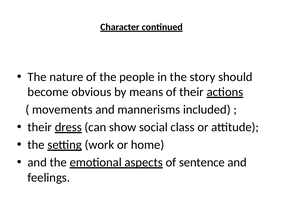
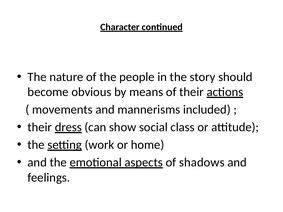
sentence: sentence -> shadows
